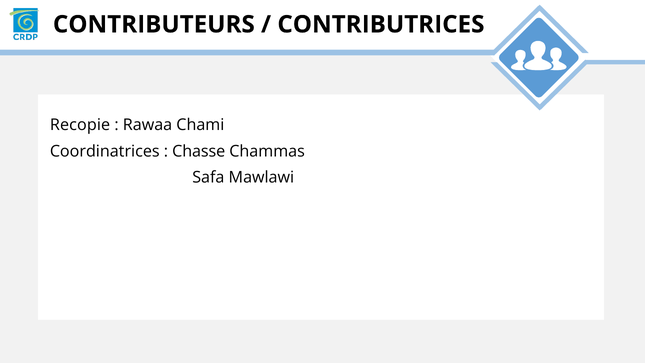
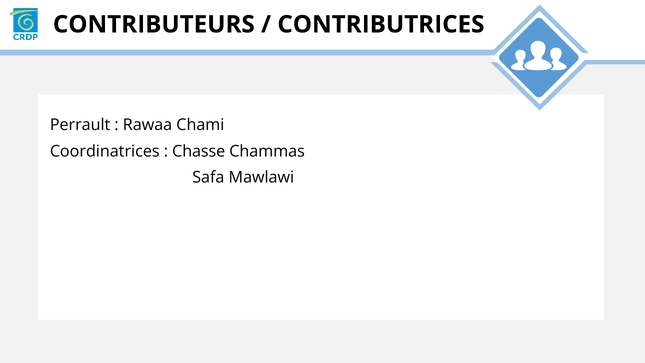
Recopie: Recopie -> Perrault
